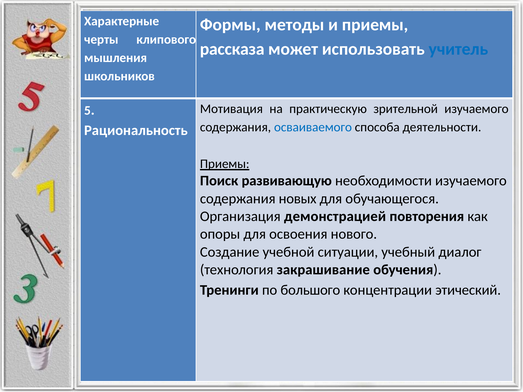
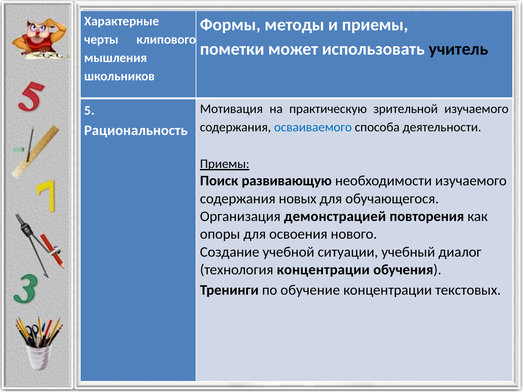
рассказа: рассказа -> пометки
учитель colour: blue -> black
технология закрашивание: закрашивание -> концентрации
большого: большого -> обучение
этический: этический -> текстовых
